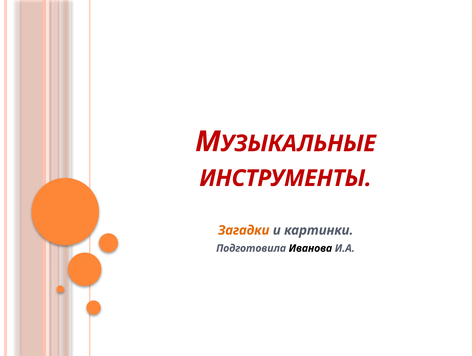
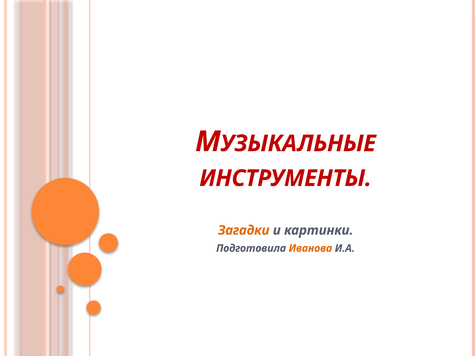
Иванова colour: black -> orange
